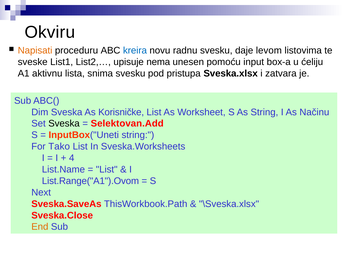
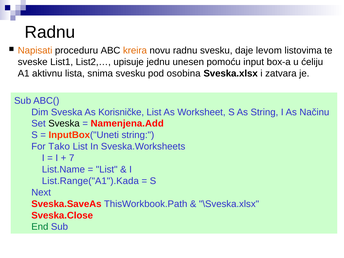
Okviru at (50, 32): Okviru -> Radnu
kreira colour: blue -> orange
nema: nema -> jednu
pristupa: pristupa -> osobina
Selektovan.Add: Selektovan.Add -> Namenjena.Add
4: 4 -> 7
List.Range("A1").Ovom: List.Range("A1").Ovom -> List.Range("A1").Kada
End colour: orange -> green
